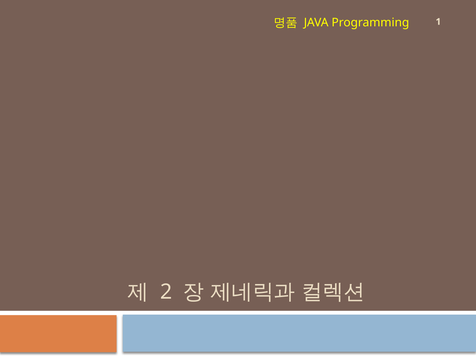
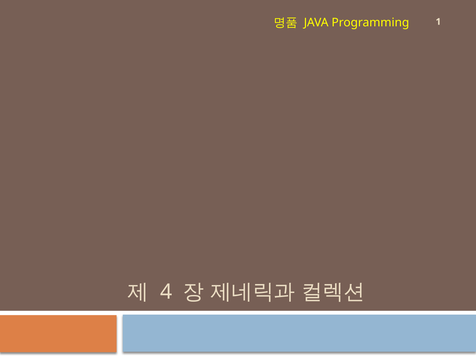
2: 2 -> 4
